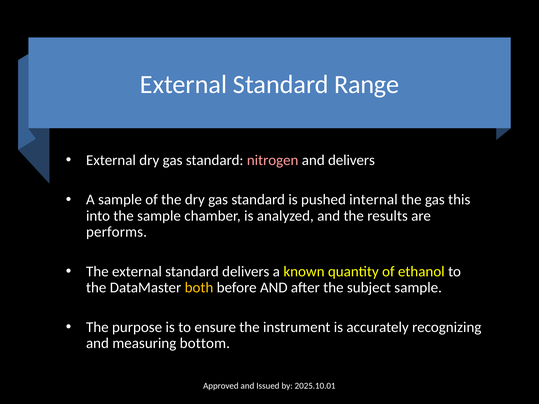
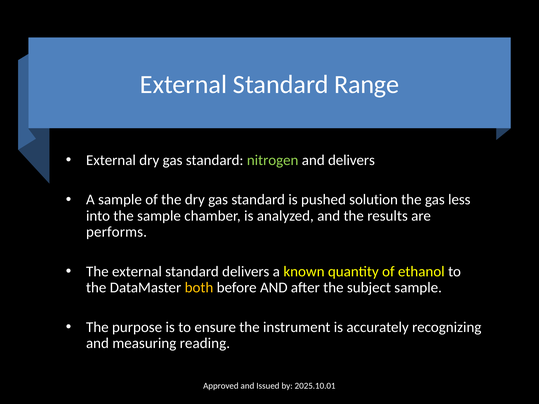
nitrogen colour: pink -> light green
internal: internal -> solution
this: this -> less
bottom: bottom -> reading
